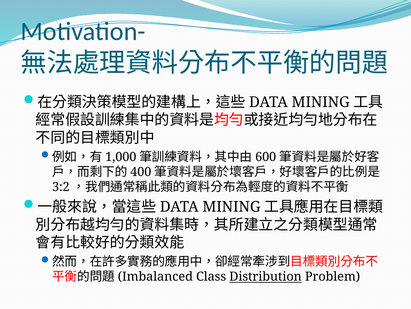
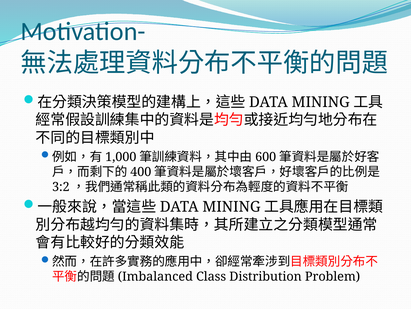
Distribution underline: present -> none
